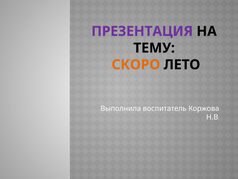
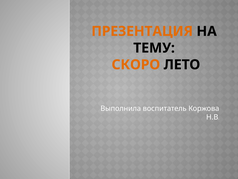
ПРЕЗЕНТАЦИЯ colour: purple -> orange
